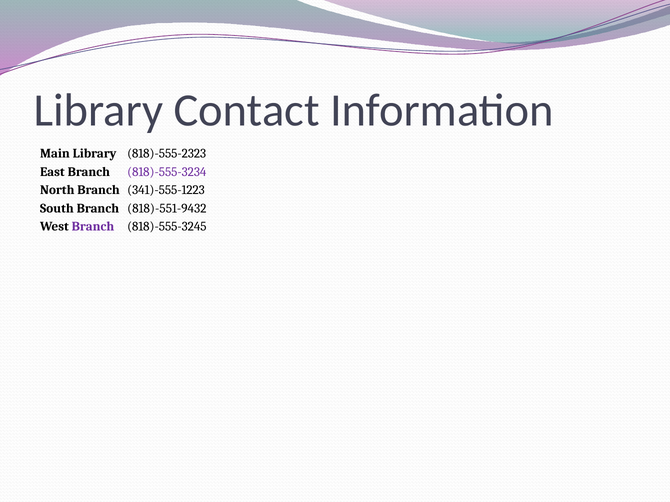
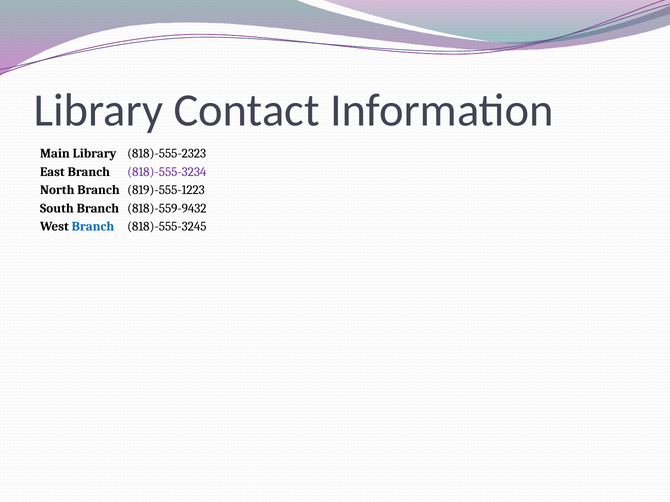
341)-555-1223: 341)-555-1223 -> 819)-555-1223
818)-551-9432: 818)-551-9432 -> 818)-559-9432
Branch at (93, 227) colour: purple -> blue
